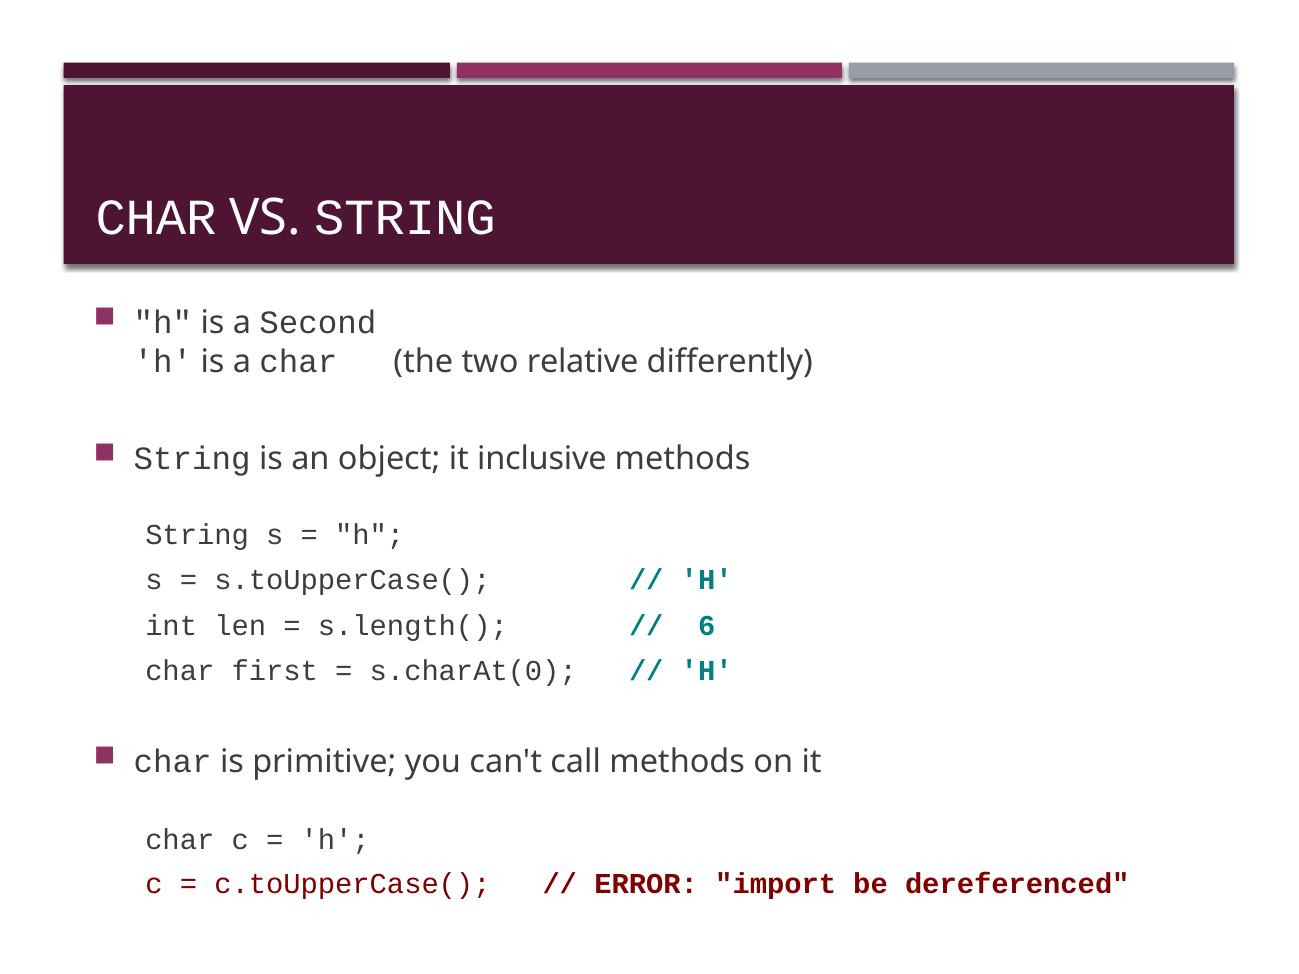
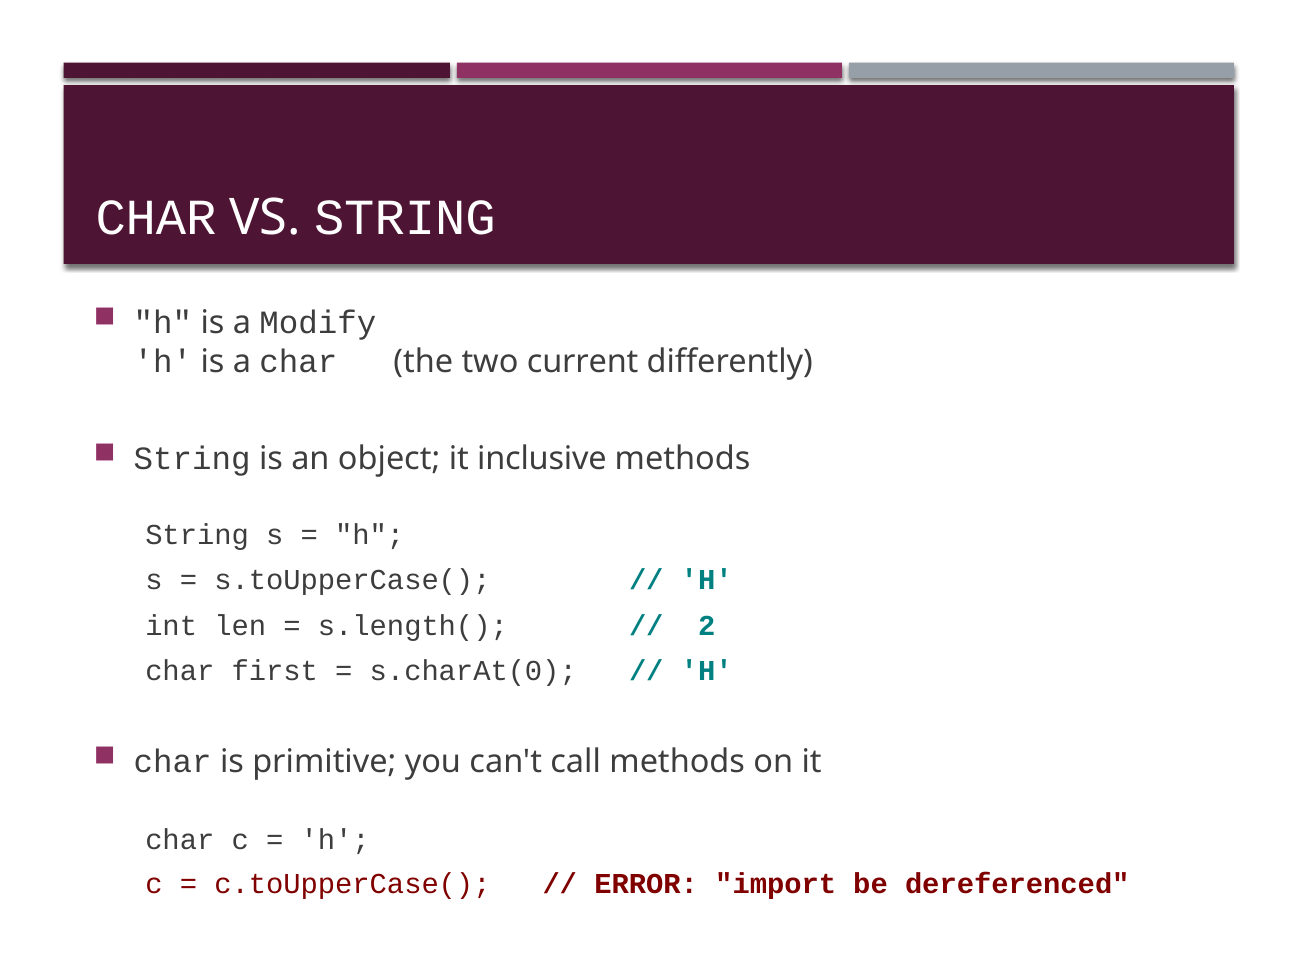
Second: Second -> Modify
relative: relative -> current
6: 6 -> 2
